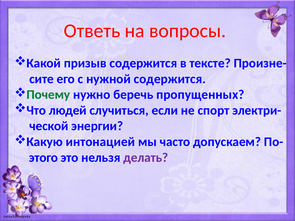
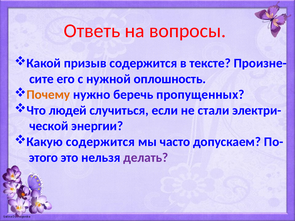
нужной содержится: содержится -> оплошность
Почему colour: green -> orange
спорт: спорт -> стали
Какую интонацией: интонацией -> содержится
